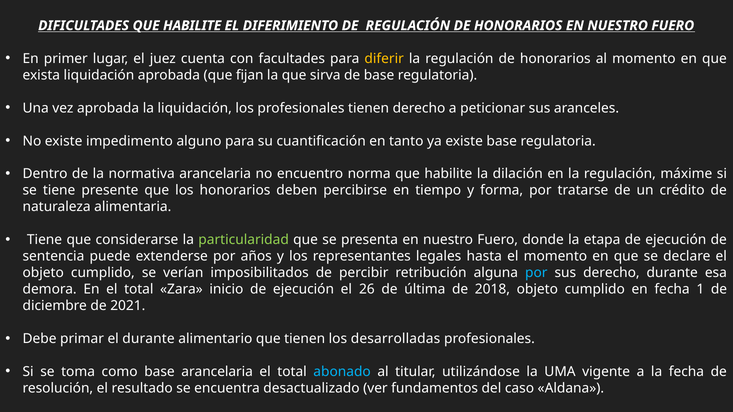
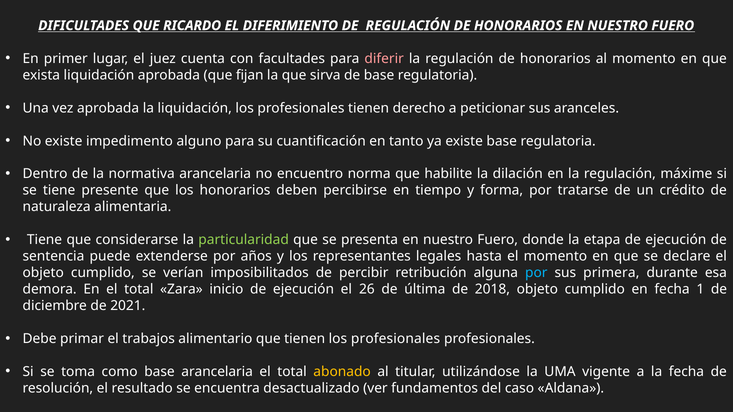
DIFICULTADES QUE HABILITE: HABILITE -> RICARDO
diferir colour: yellow -> pink
sus derecho: derecho -> primera
el durante: durante -> trabajos
tienen los desarrolladas: desarrolladas -> profesionales
abonado colour: light blue -> yellow
